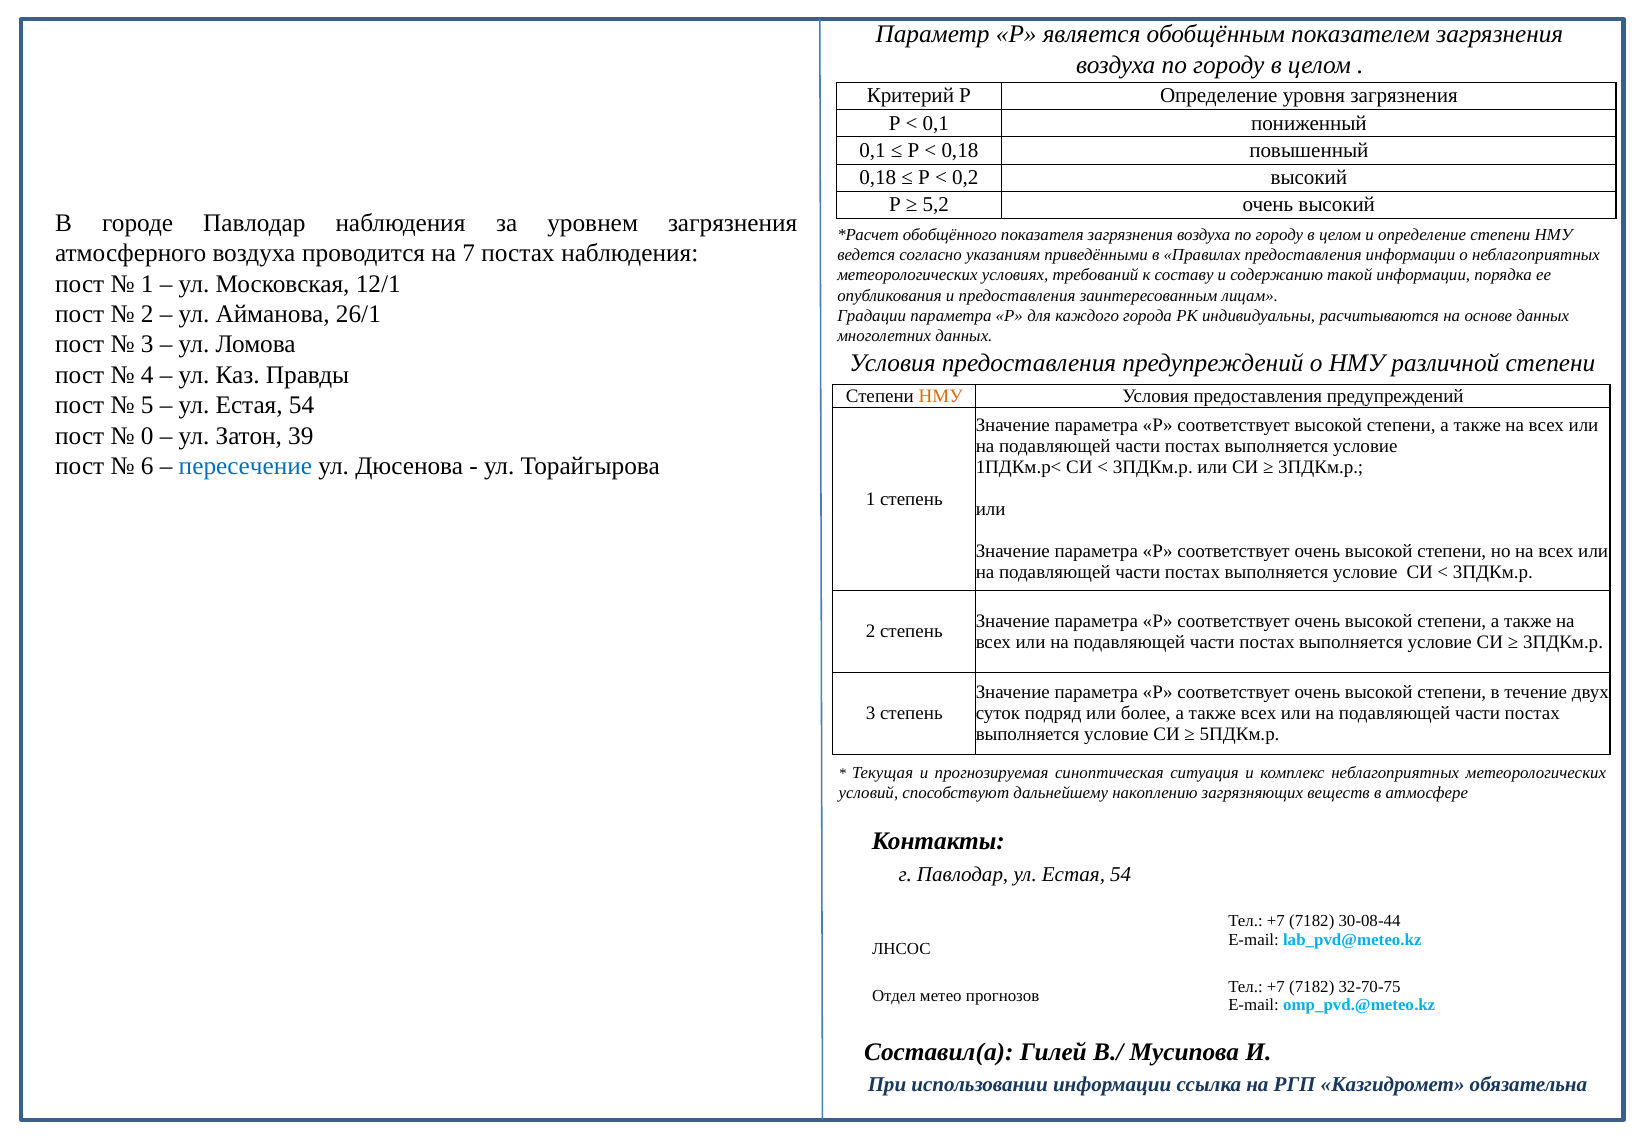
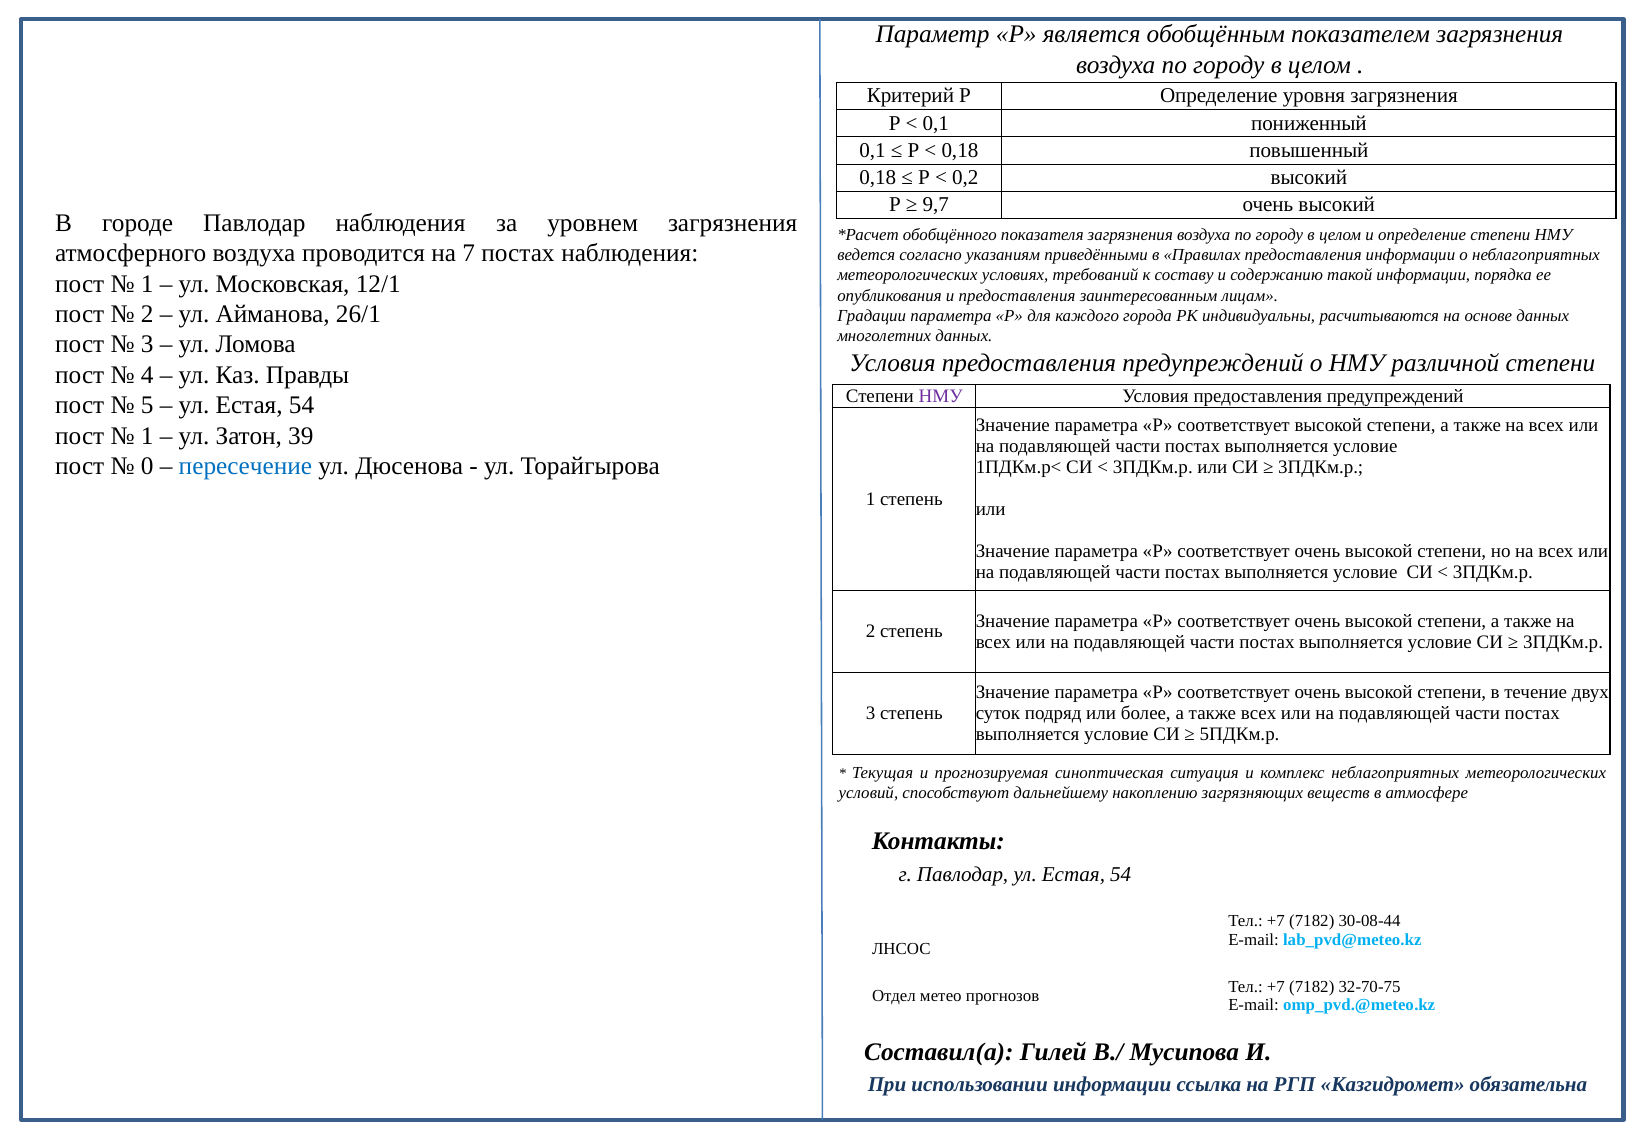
5,2: 5,2 -> 9,7
НМУ at (941, 396) colour: orange -> purple
0 at (147, 436): 0 -> 1
6: 6 -> 0
